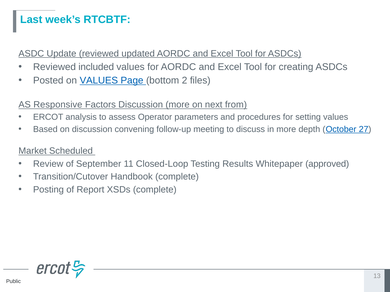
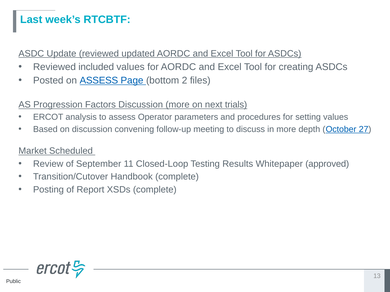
on VALUES: VALUES -> ASSESS
Responsive: Responsive -> Progression
from: from -> trials
